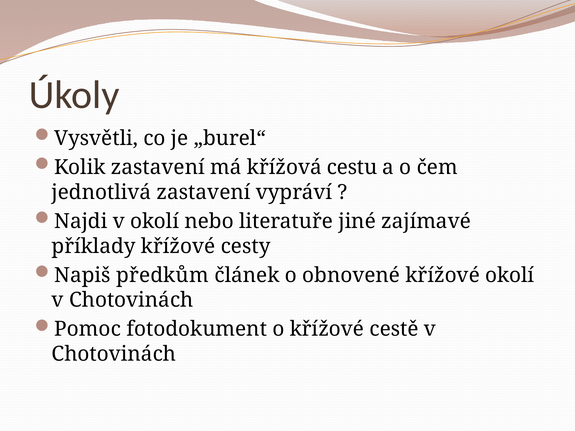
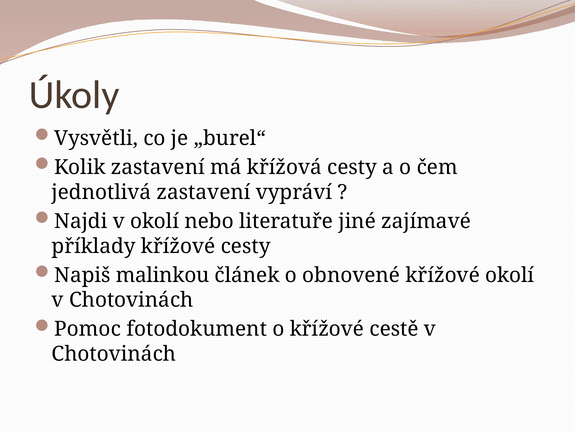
křížová cestu: cestu -> cesty
předkům: předkům -> malinkou
